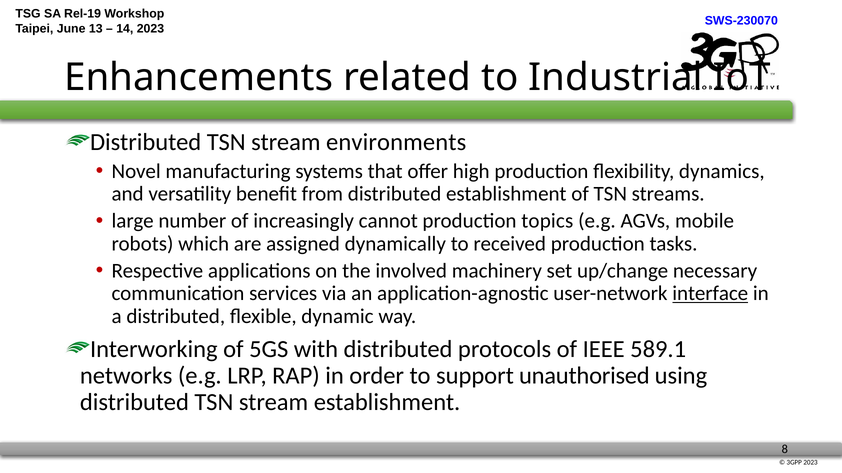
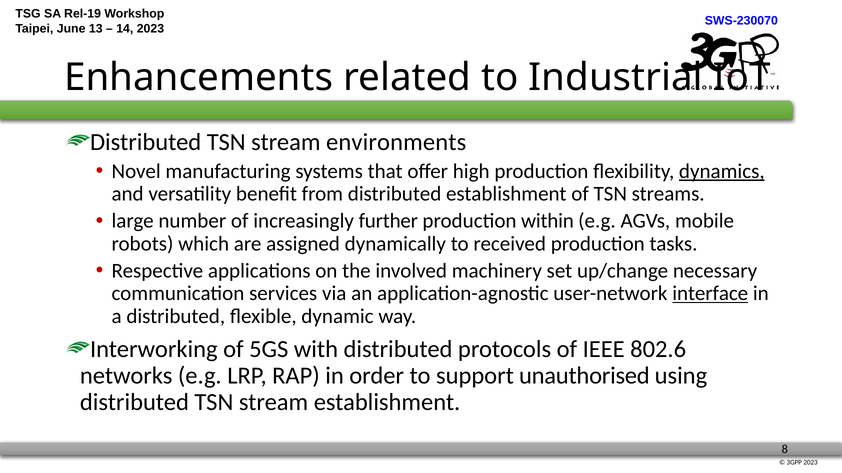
dynamics underline: none -> present
cannot: cannot -> further
topics: topics -> within
589.1: 589.1 -> 802.6
